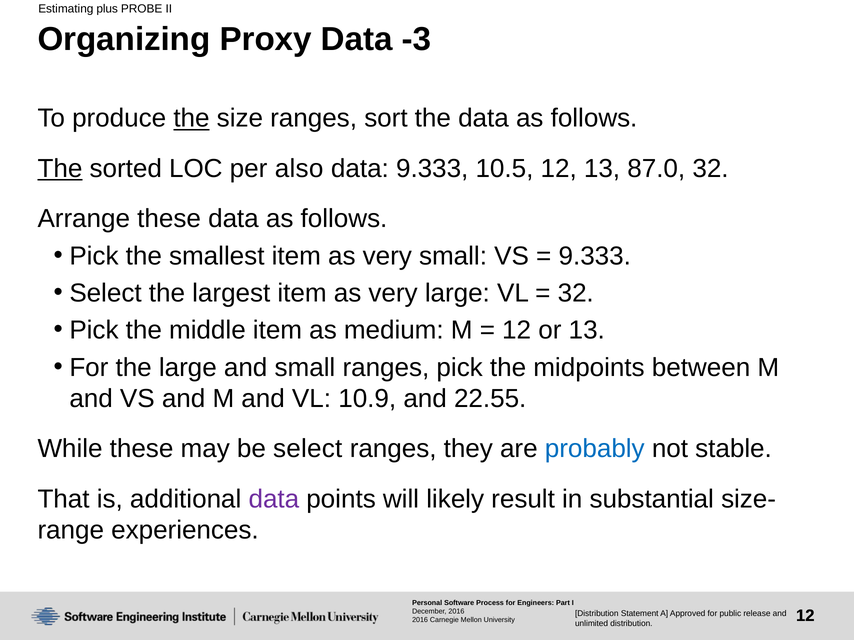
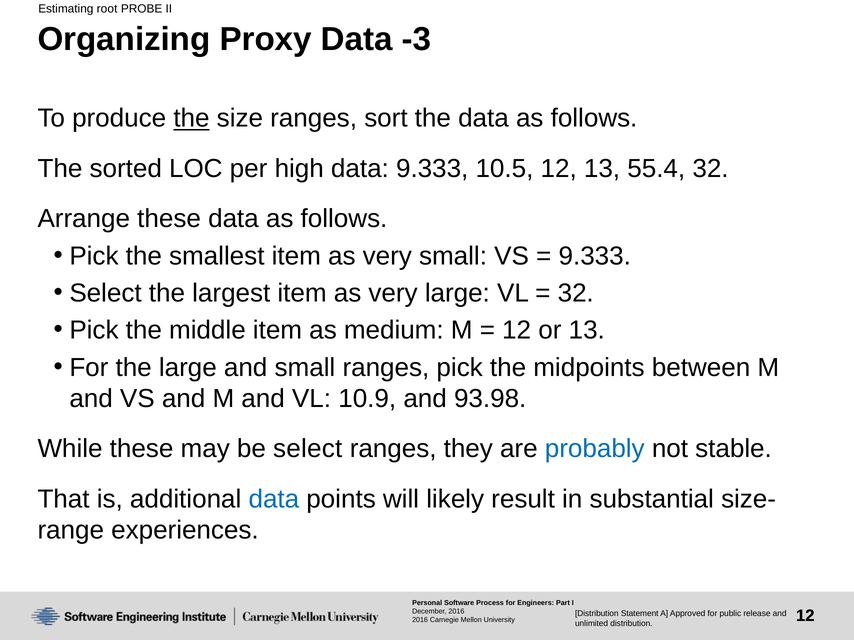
plus: plus -> root
The at (60, 169) underline: present -> none
also: also -> high
87.0: 87.0 -> 55.4
22.55: 22.55 -> 93.98
data at (274, 499) colour: purple -> blue
